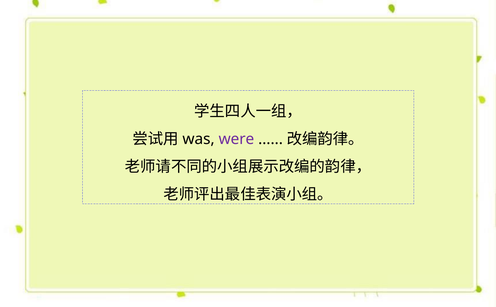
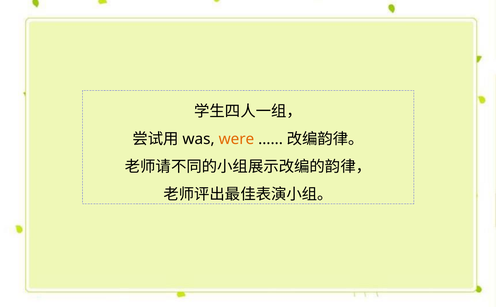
were colour: purple -> orange
